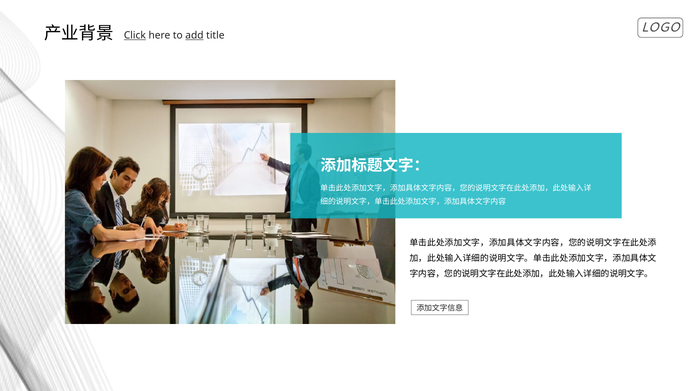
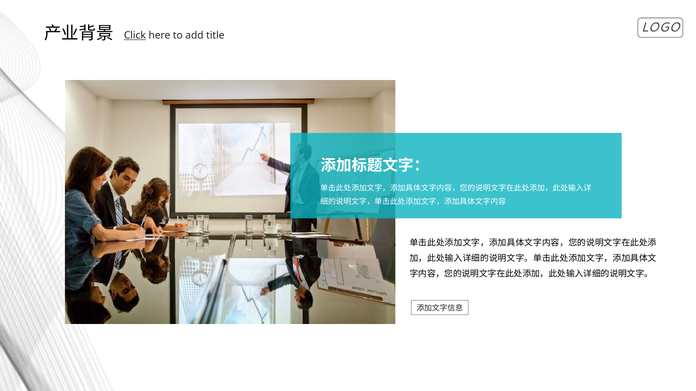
add underline: present -> none
